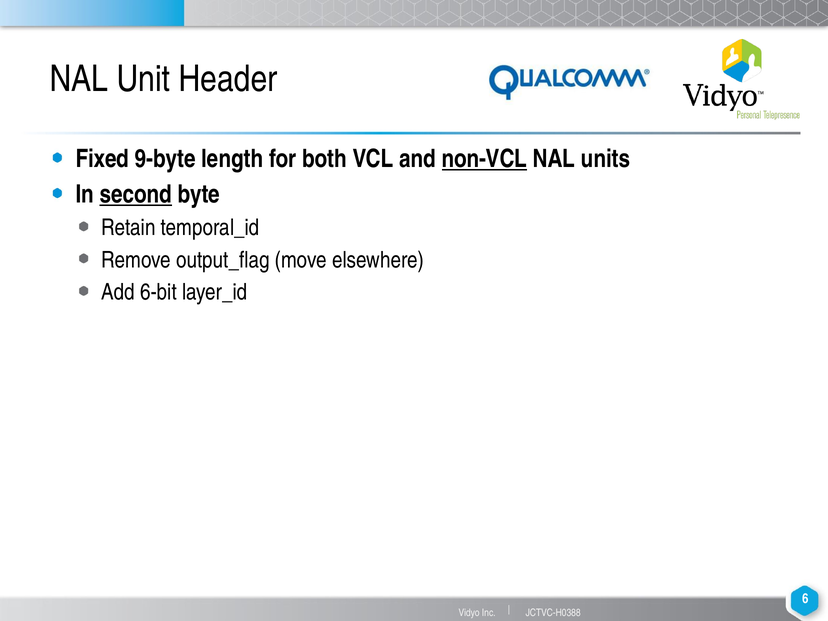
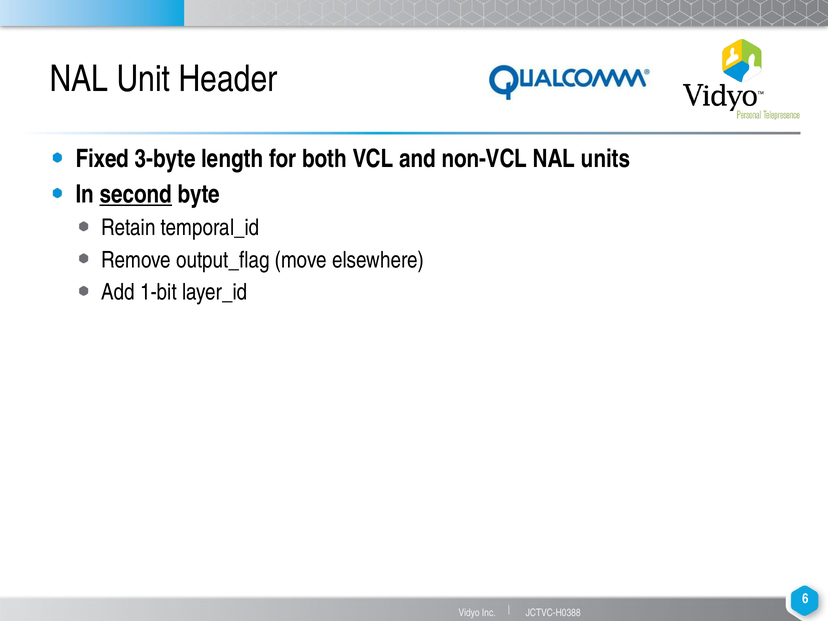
9-byte: 9-byte -> 3-byte
non-VCL underline: present -> none
6-bit: 6-bit -> 1-bit
